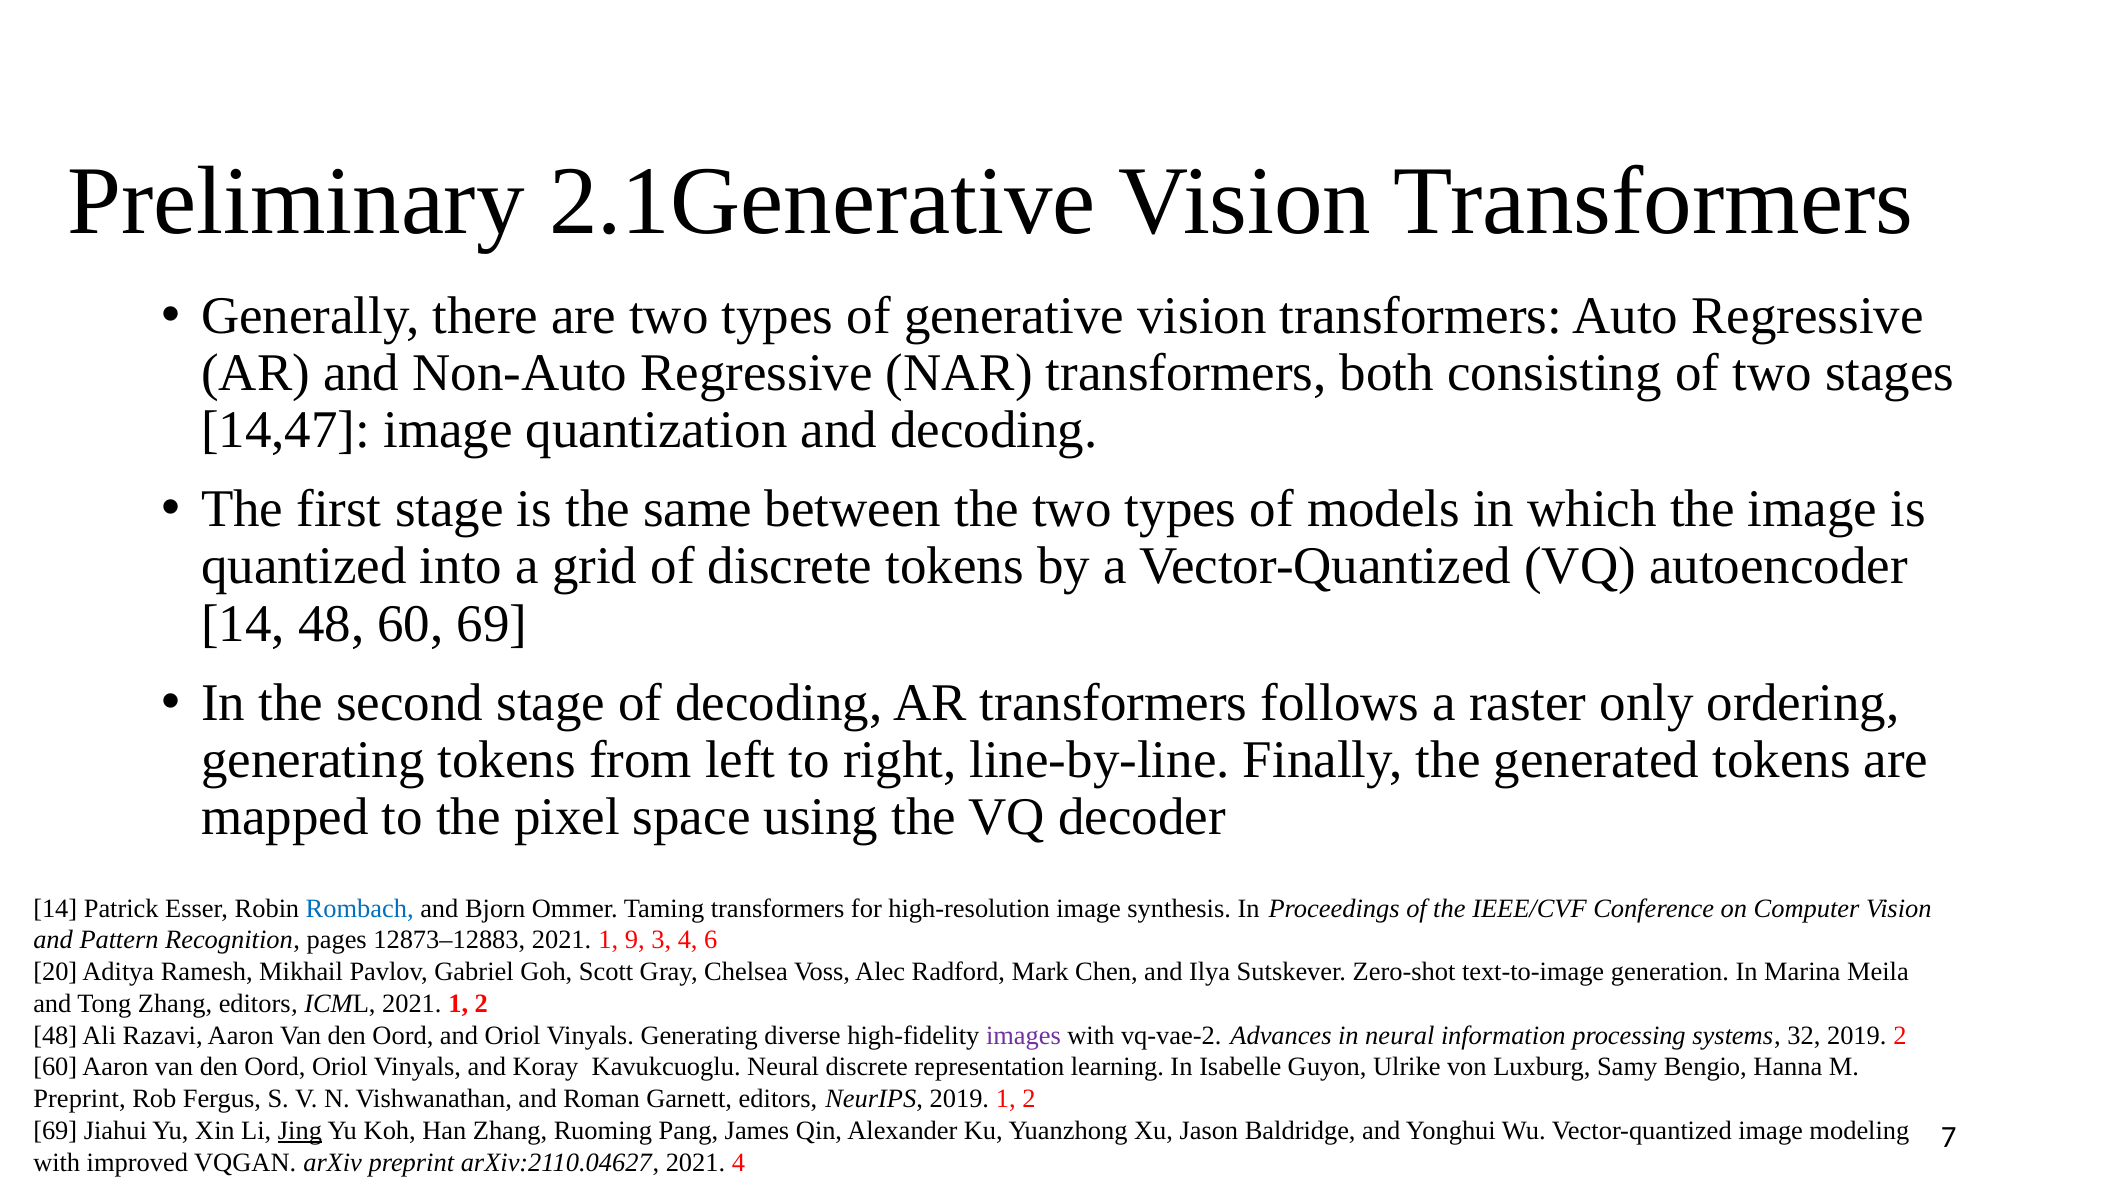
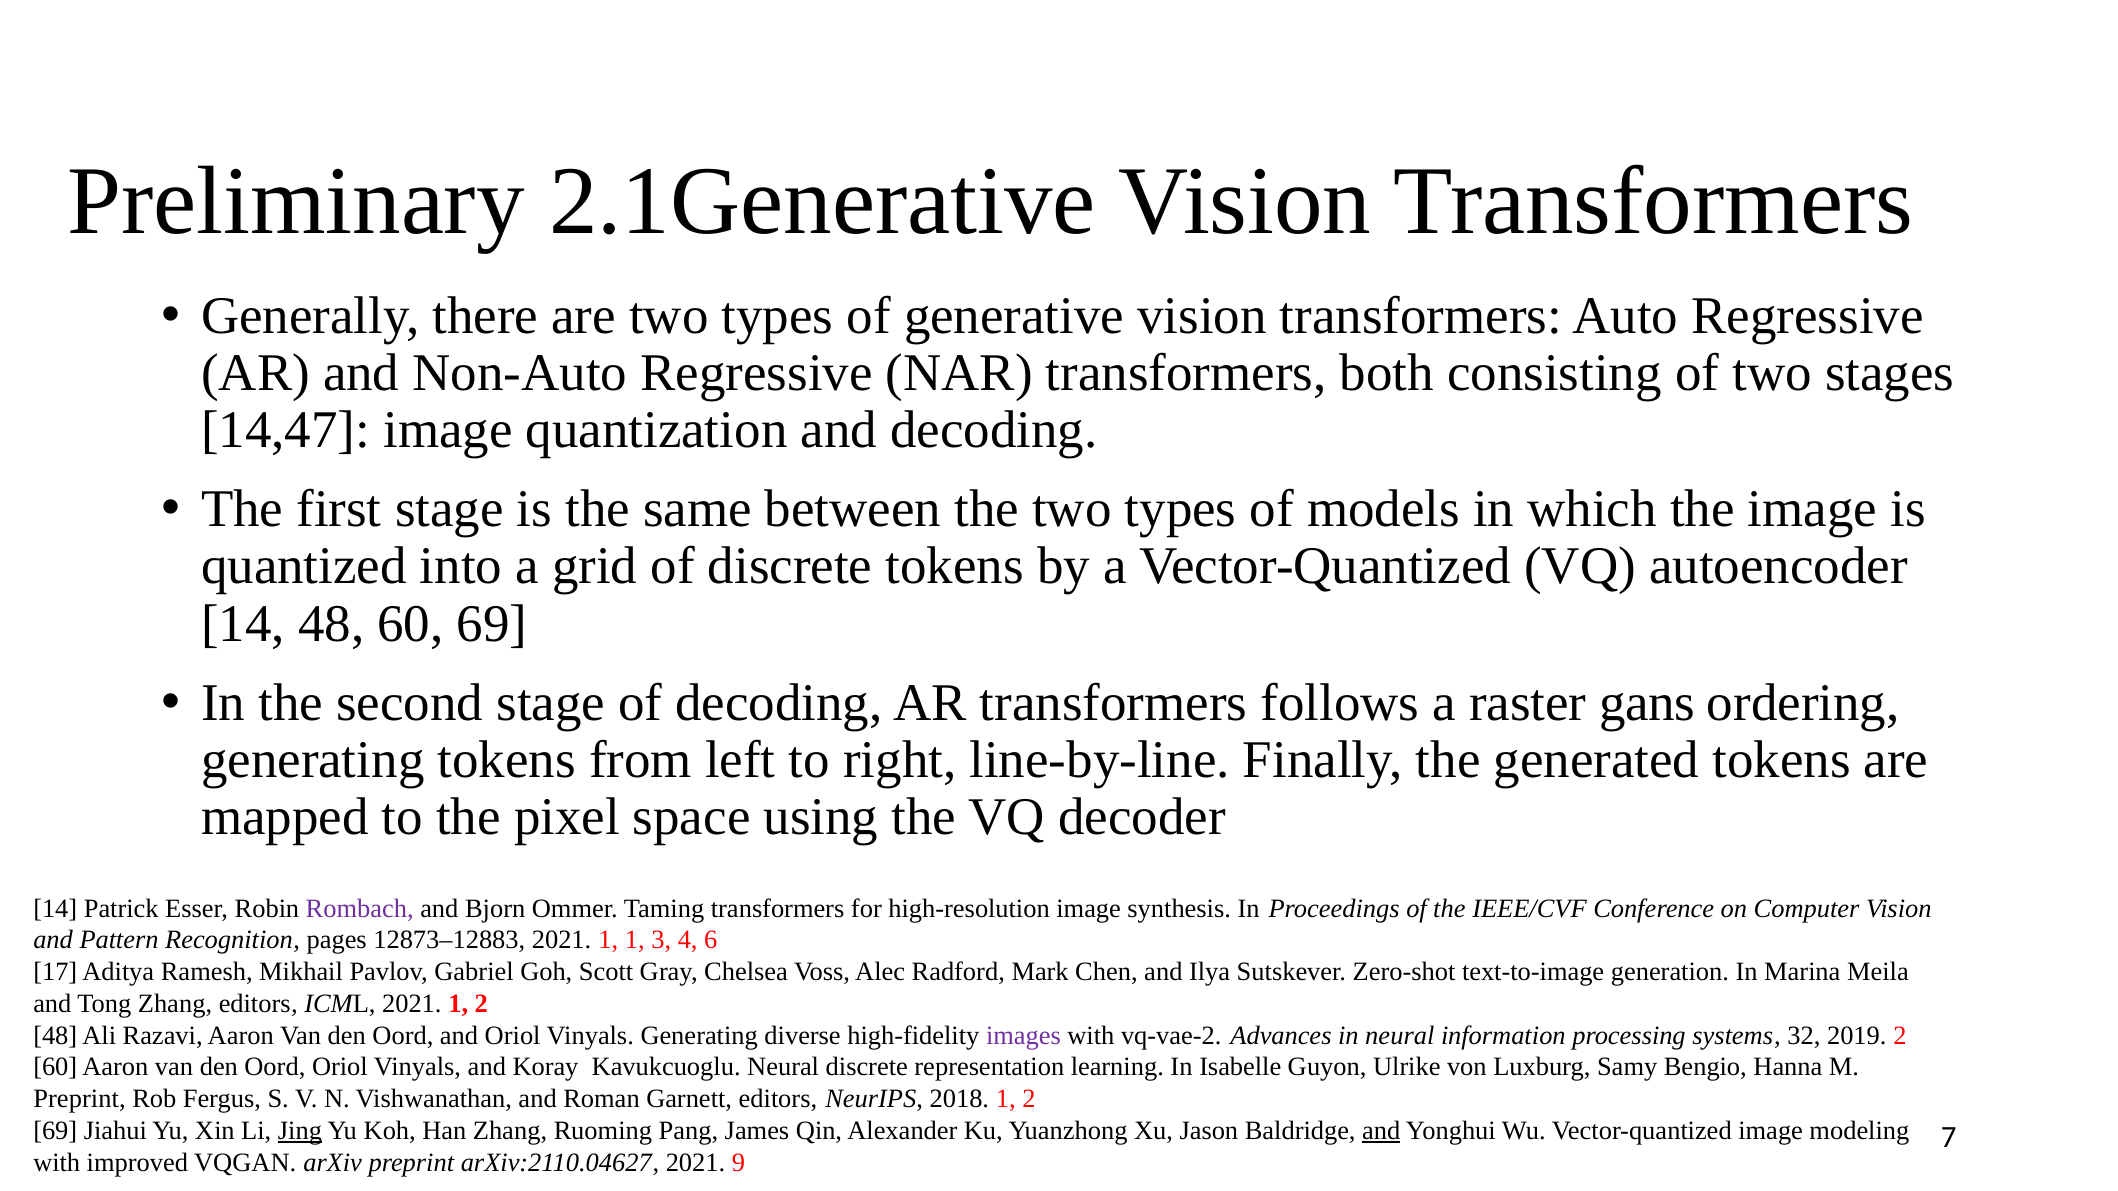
only: only -> gans
Rombach colour: blue -> purple
1 9: 9 -> 1
20: 20 -> 17
NeurIPS 2019: 2019 -> 2018
and at (1381, 1131) underline: none -> present
2021 4: 4 -> 9
